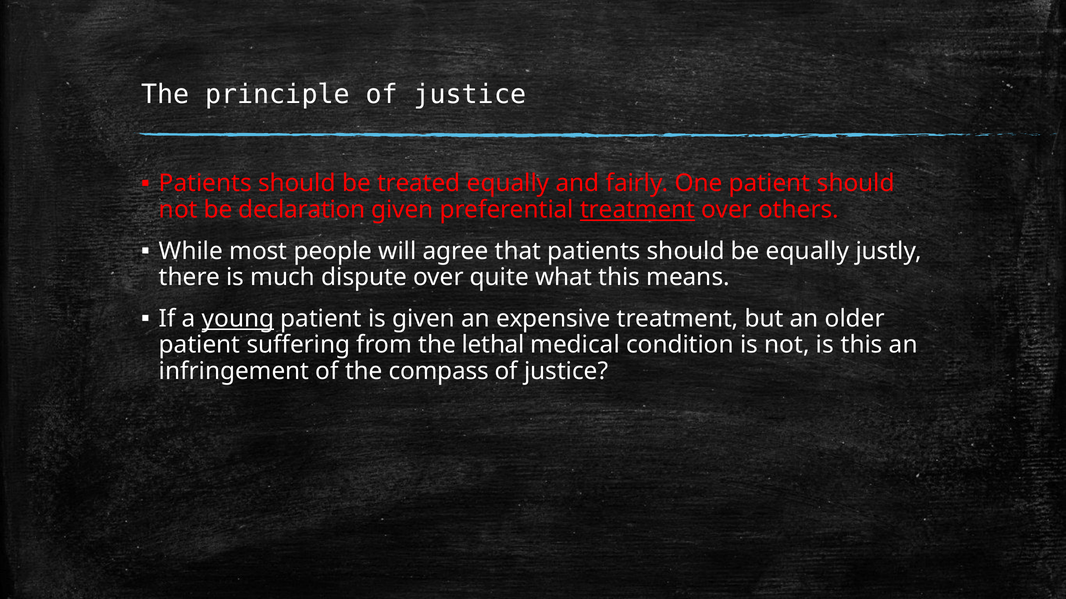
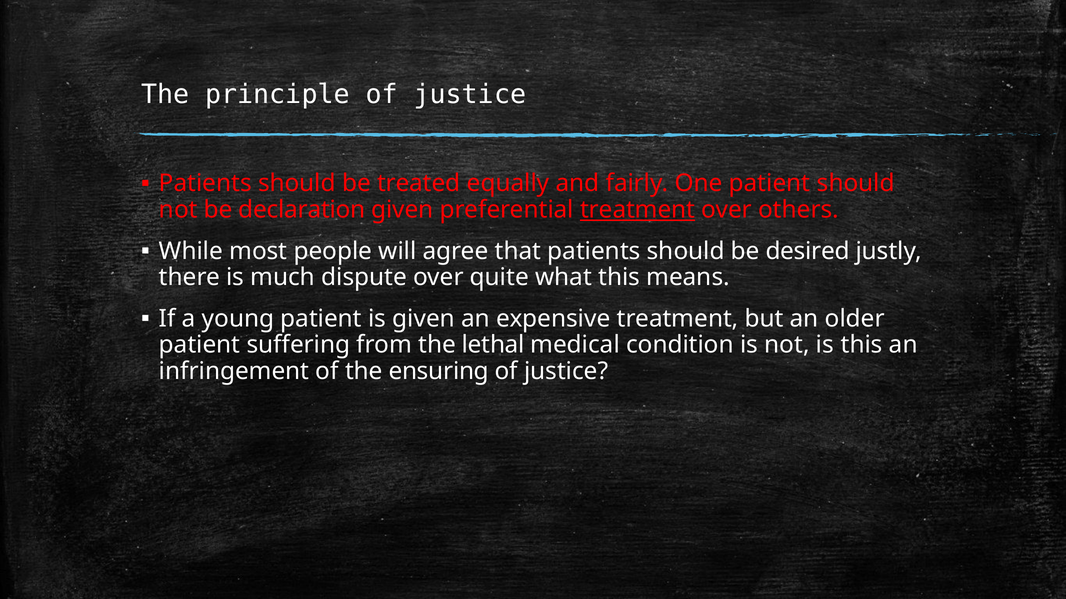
be equally: equally -> desired
young underline: present -> none
compass: compass -> ensuring
